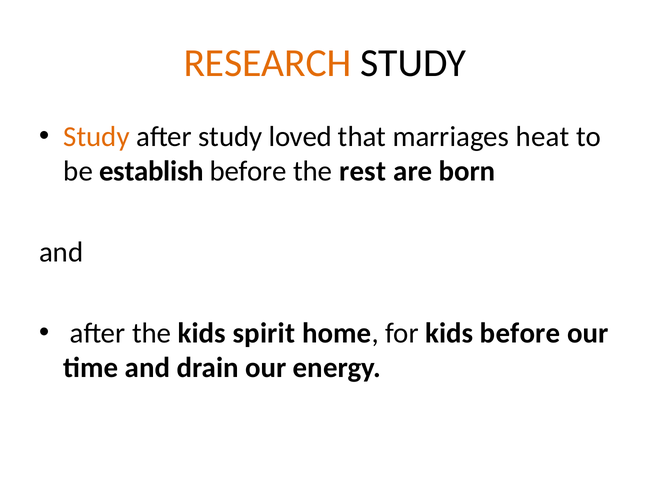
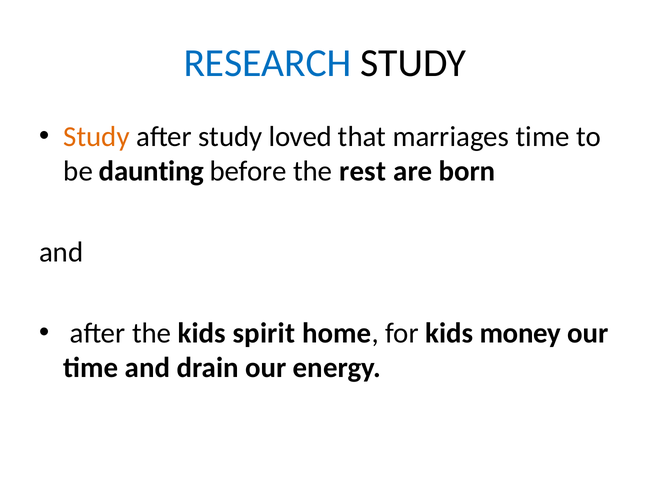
RESEARCH colour: orange -> blue
marriages heat: heat -> time
establish: establish -> daunting
kids before: before -> money
